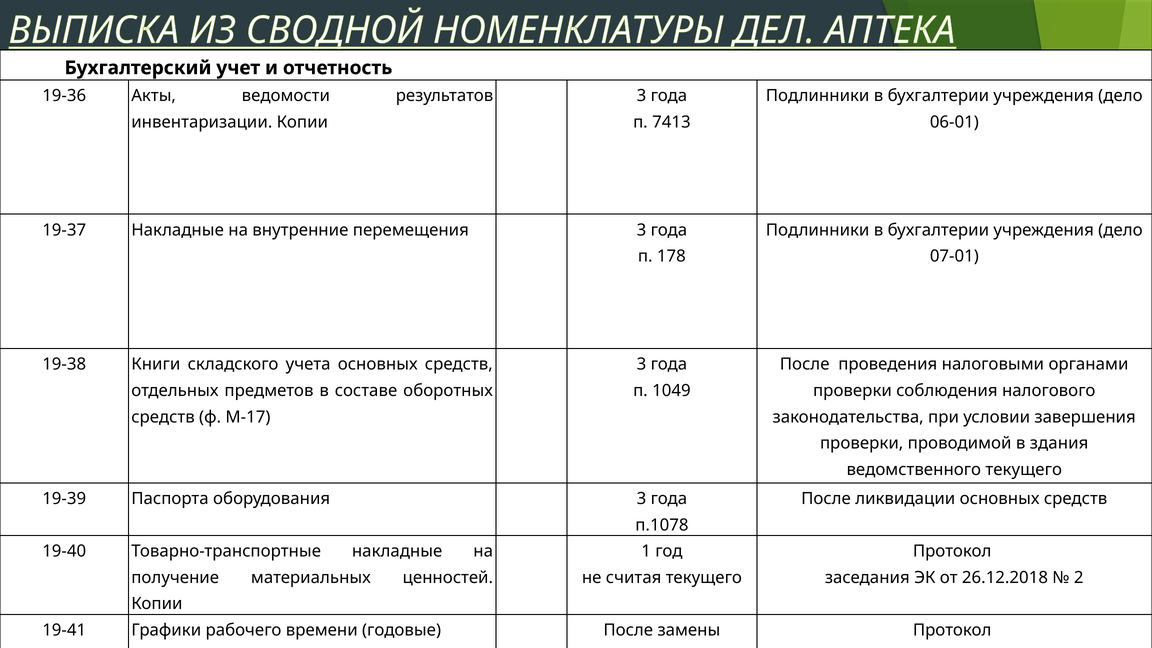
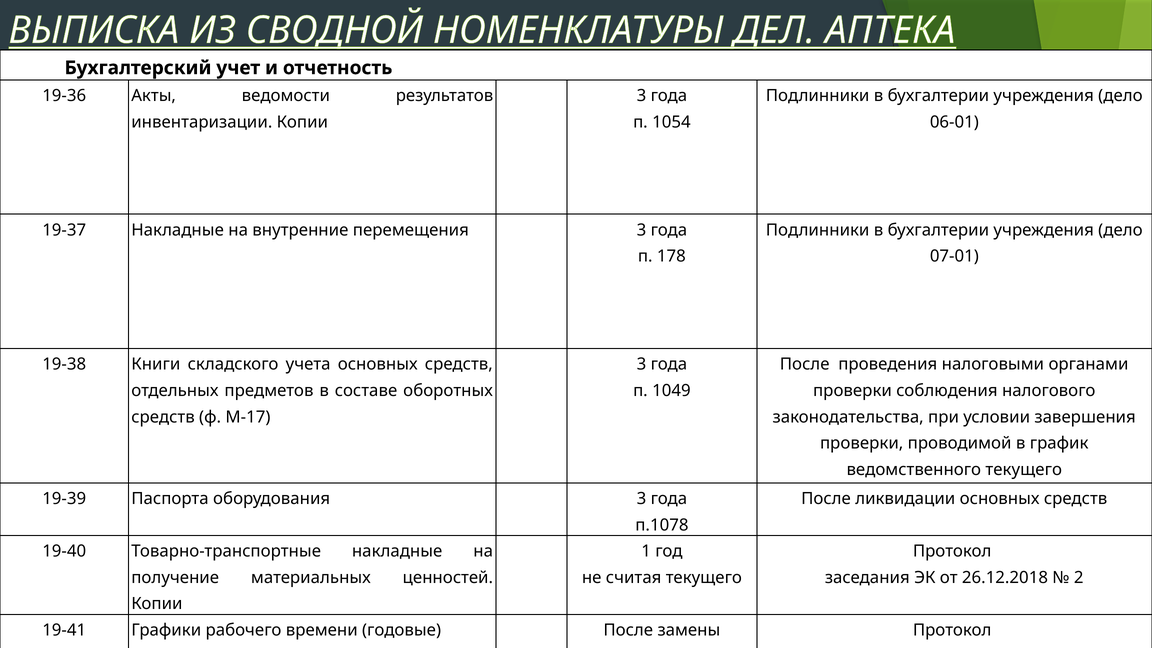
7413: 7413 -> 1054
здания: здания -> график
